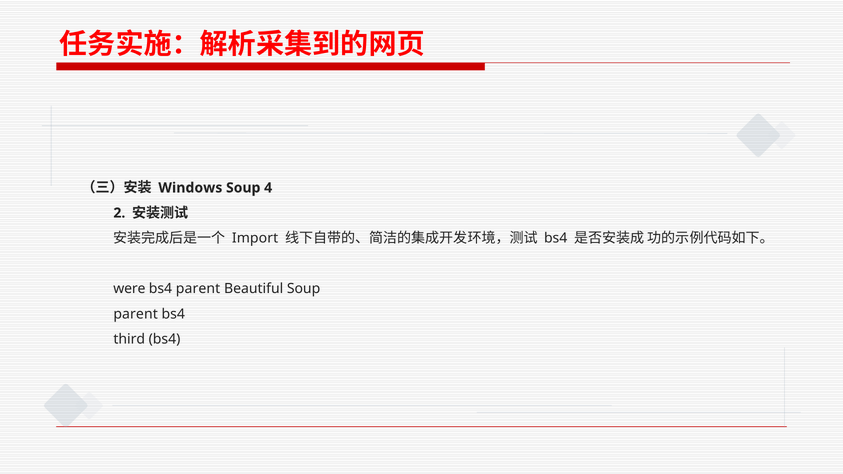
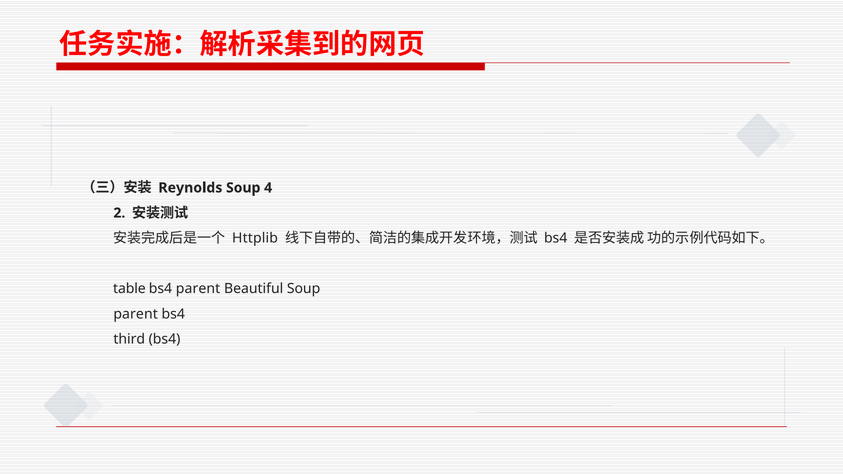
Windows: Windows -> Reynolds
Import: Import -> Httplib
were: were -> table
